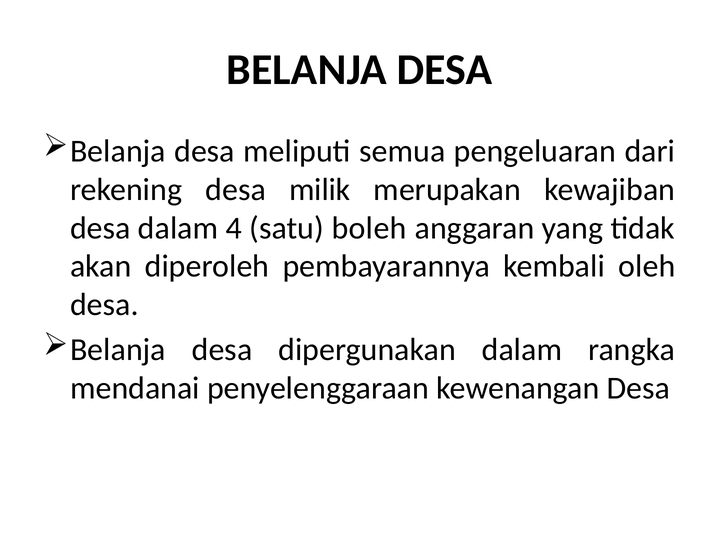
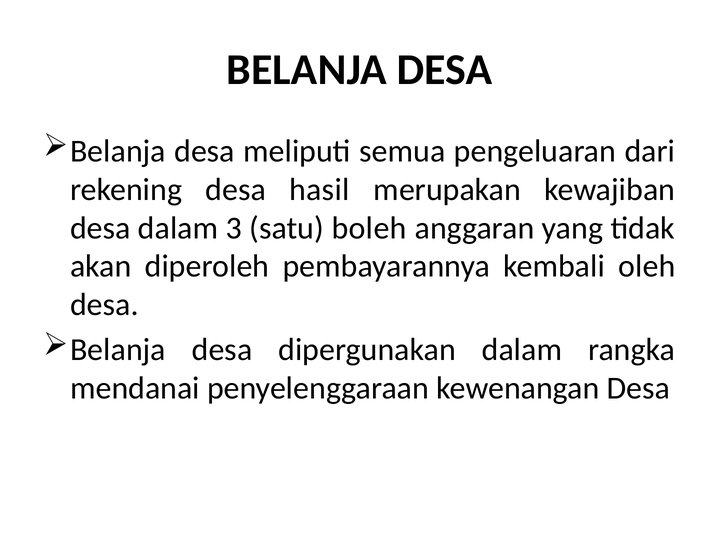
milik: milik -> hasil
4: 4 -> 3
